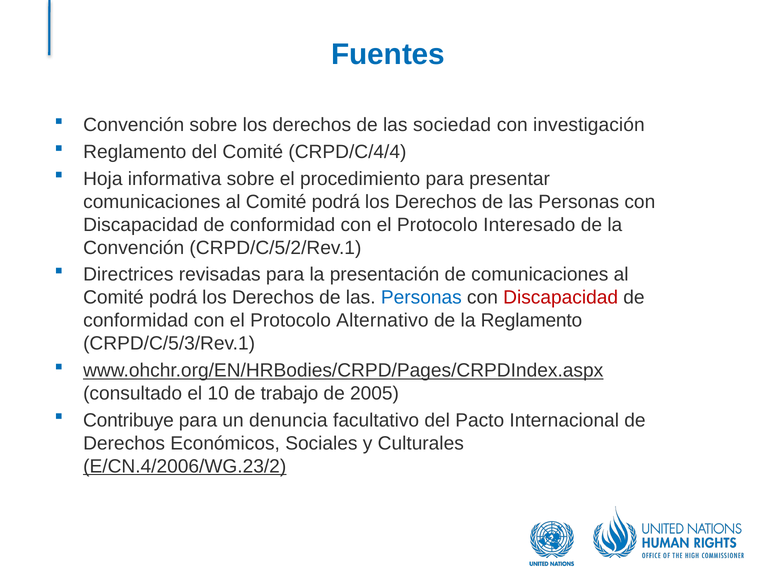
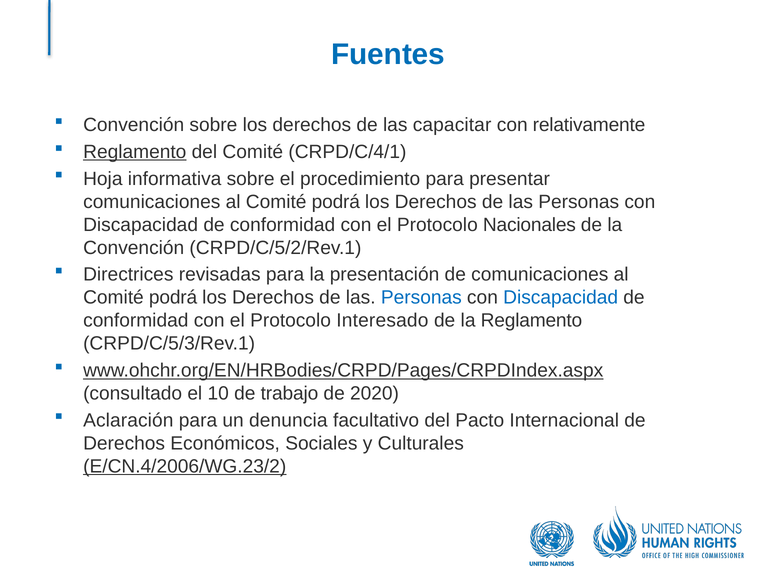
sociedad: sociedad -> capacitar
investigación: investigación -> relativamente
Reglamento at (135, 152) underline: none -> present
CRPD/C/4/4: CRPD/C/4/4 -> CRPD/C/4/1
Interesado: Interesado -> Nacionales
Discapacidad at (561, 297) colour: red -> blue
Alternativo: Alternativo -> Interesado
2005: 2005 -> 2020
Contribuye: Contribuye -> Aclaración
